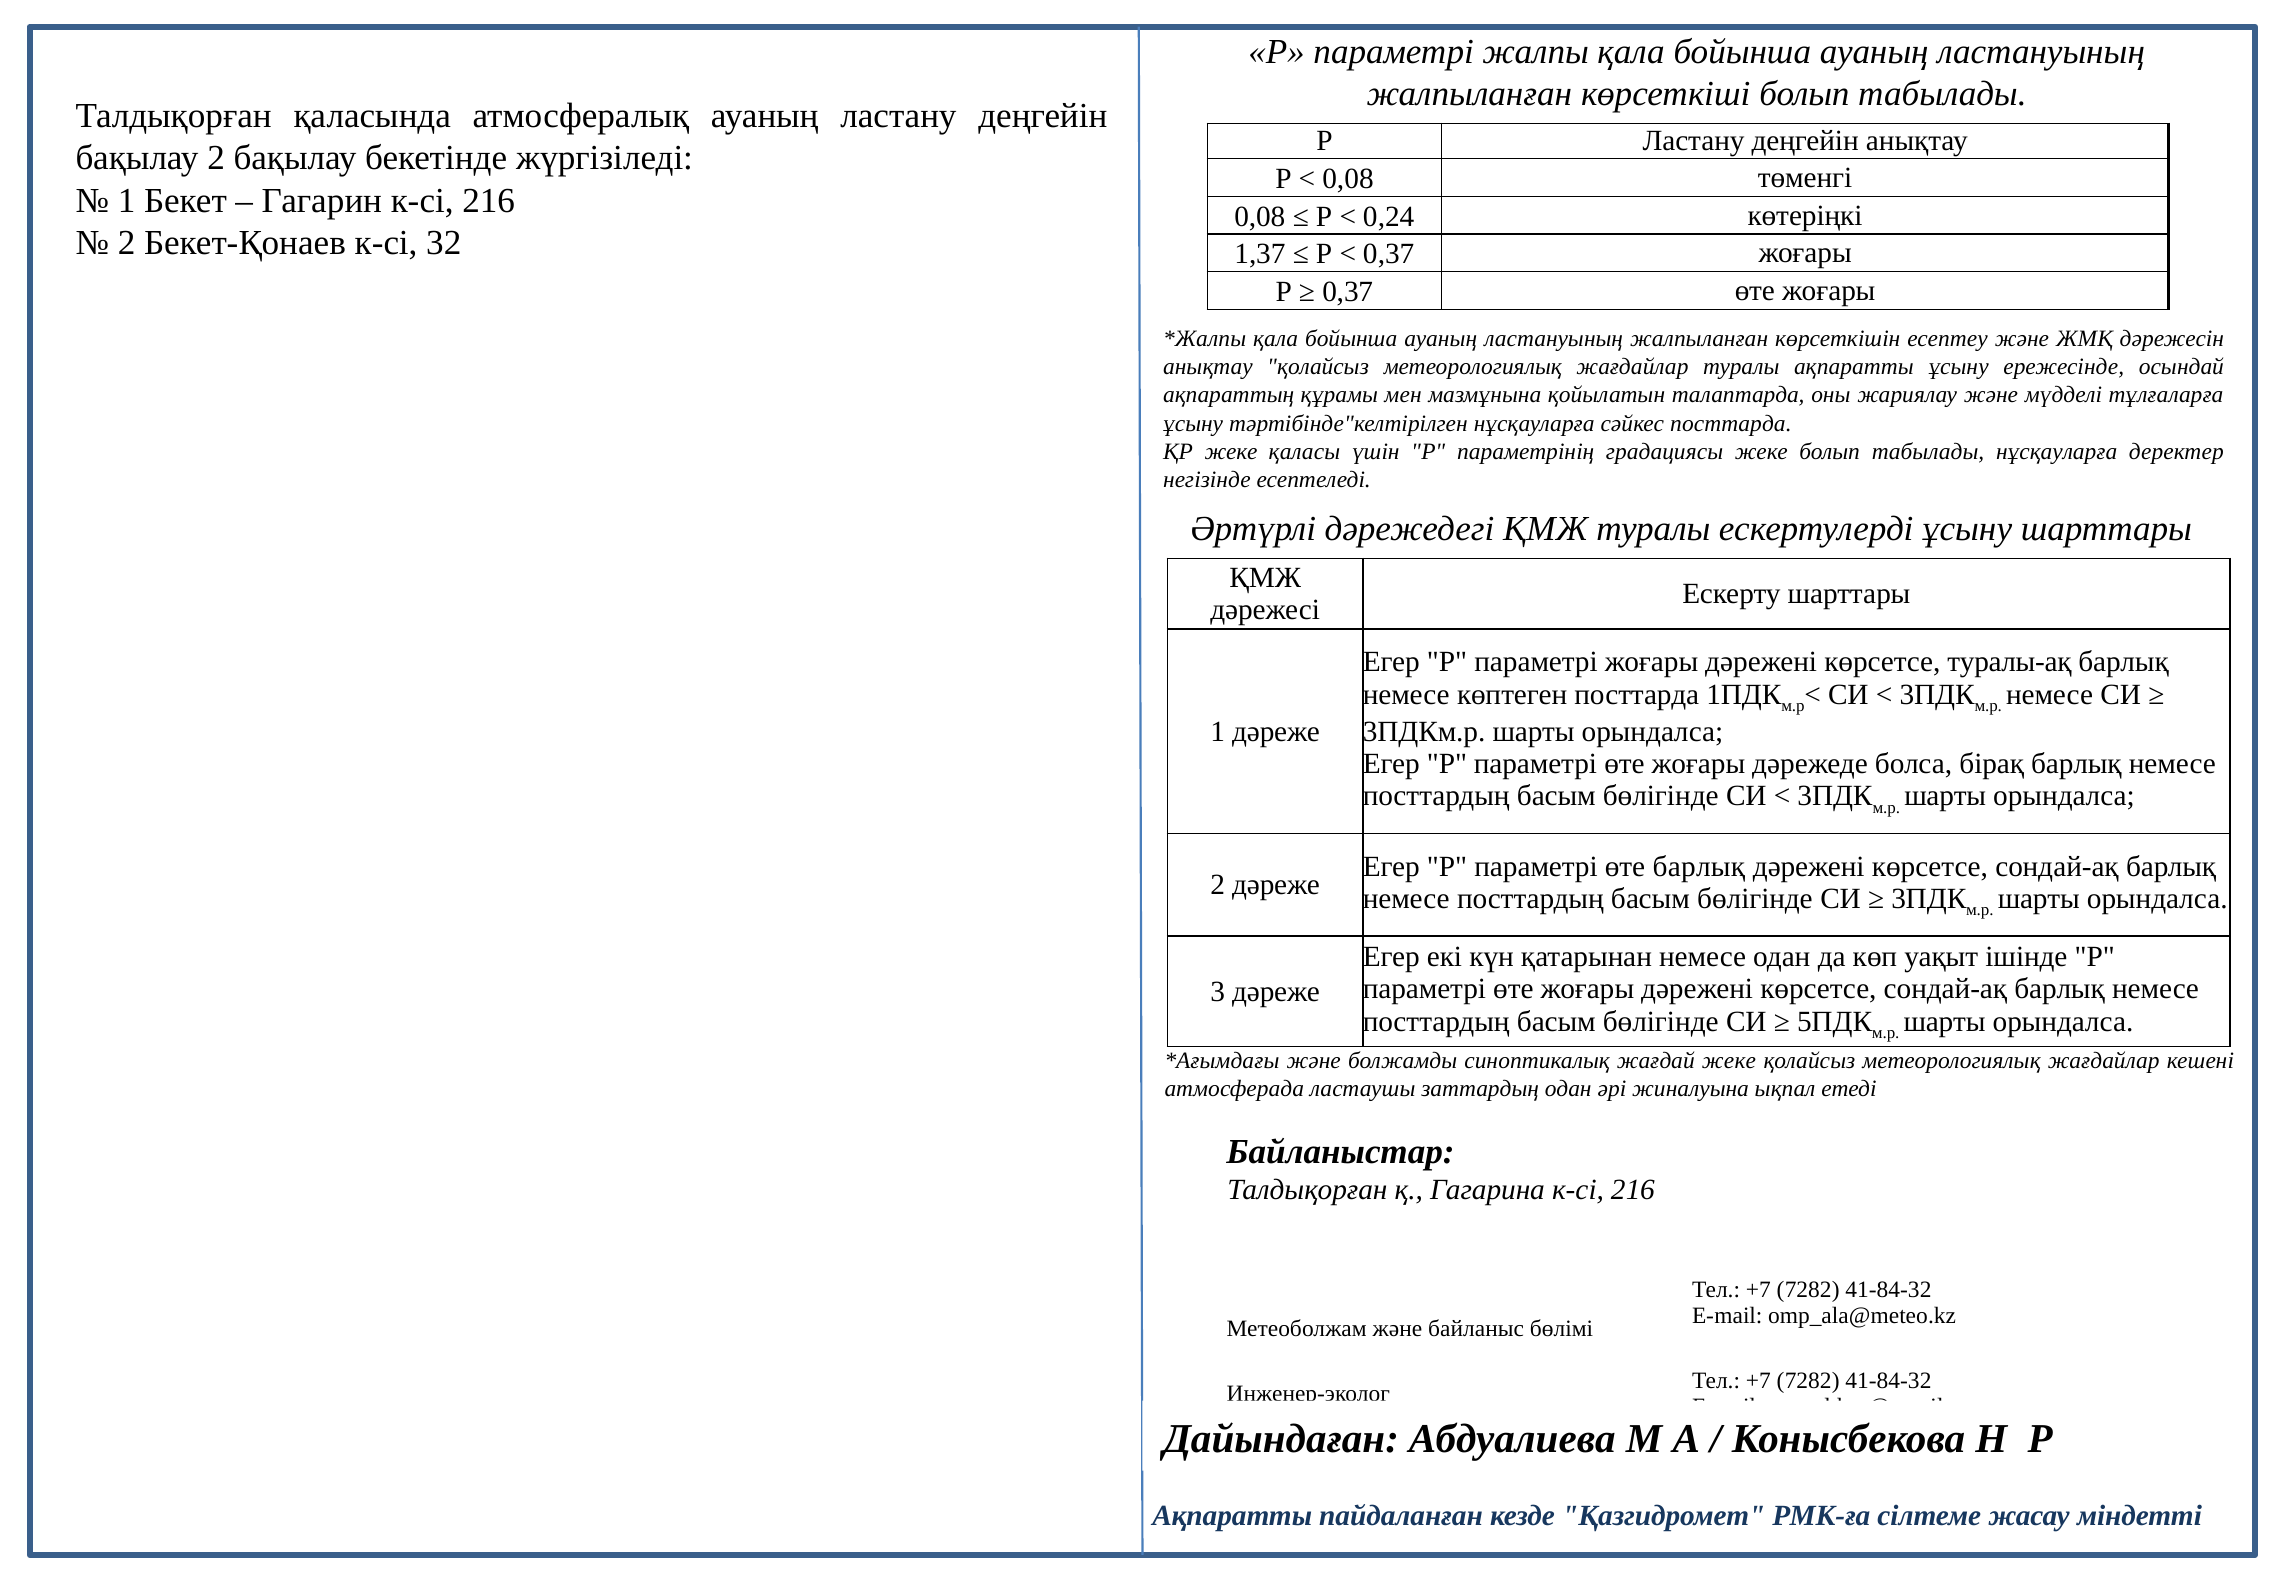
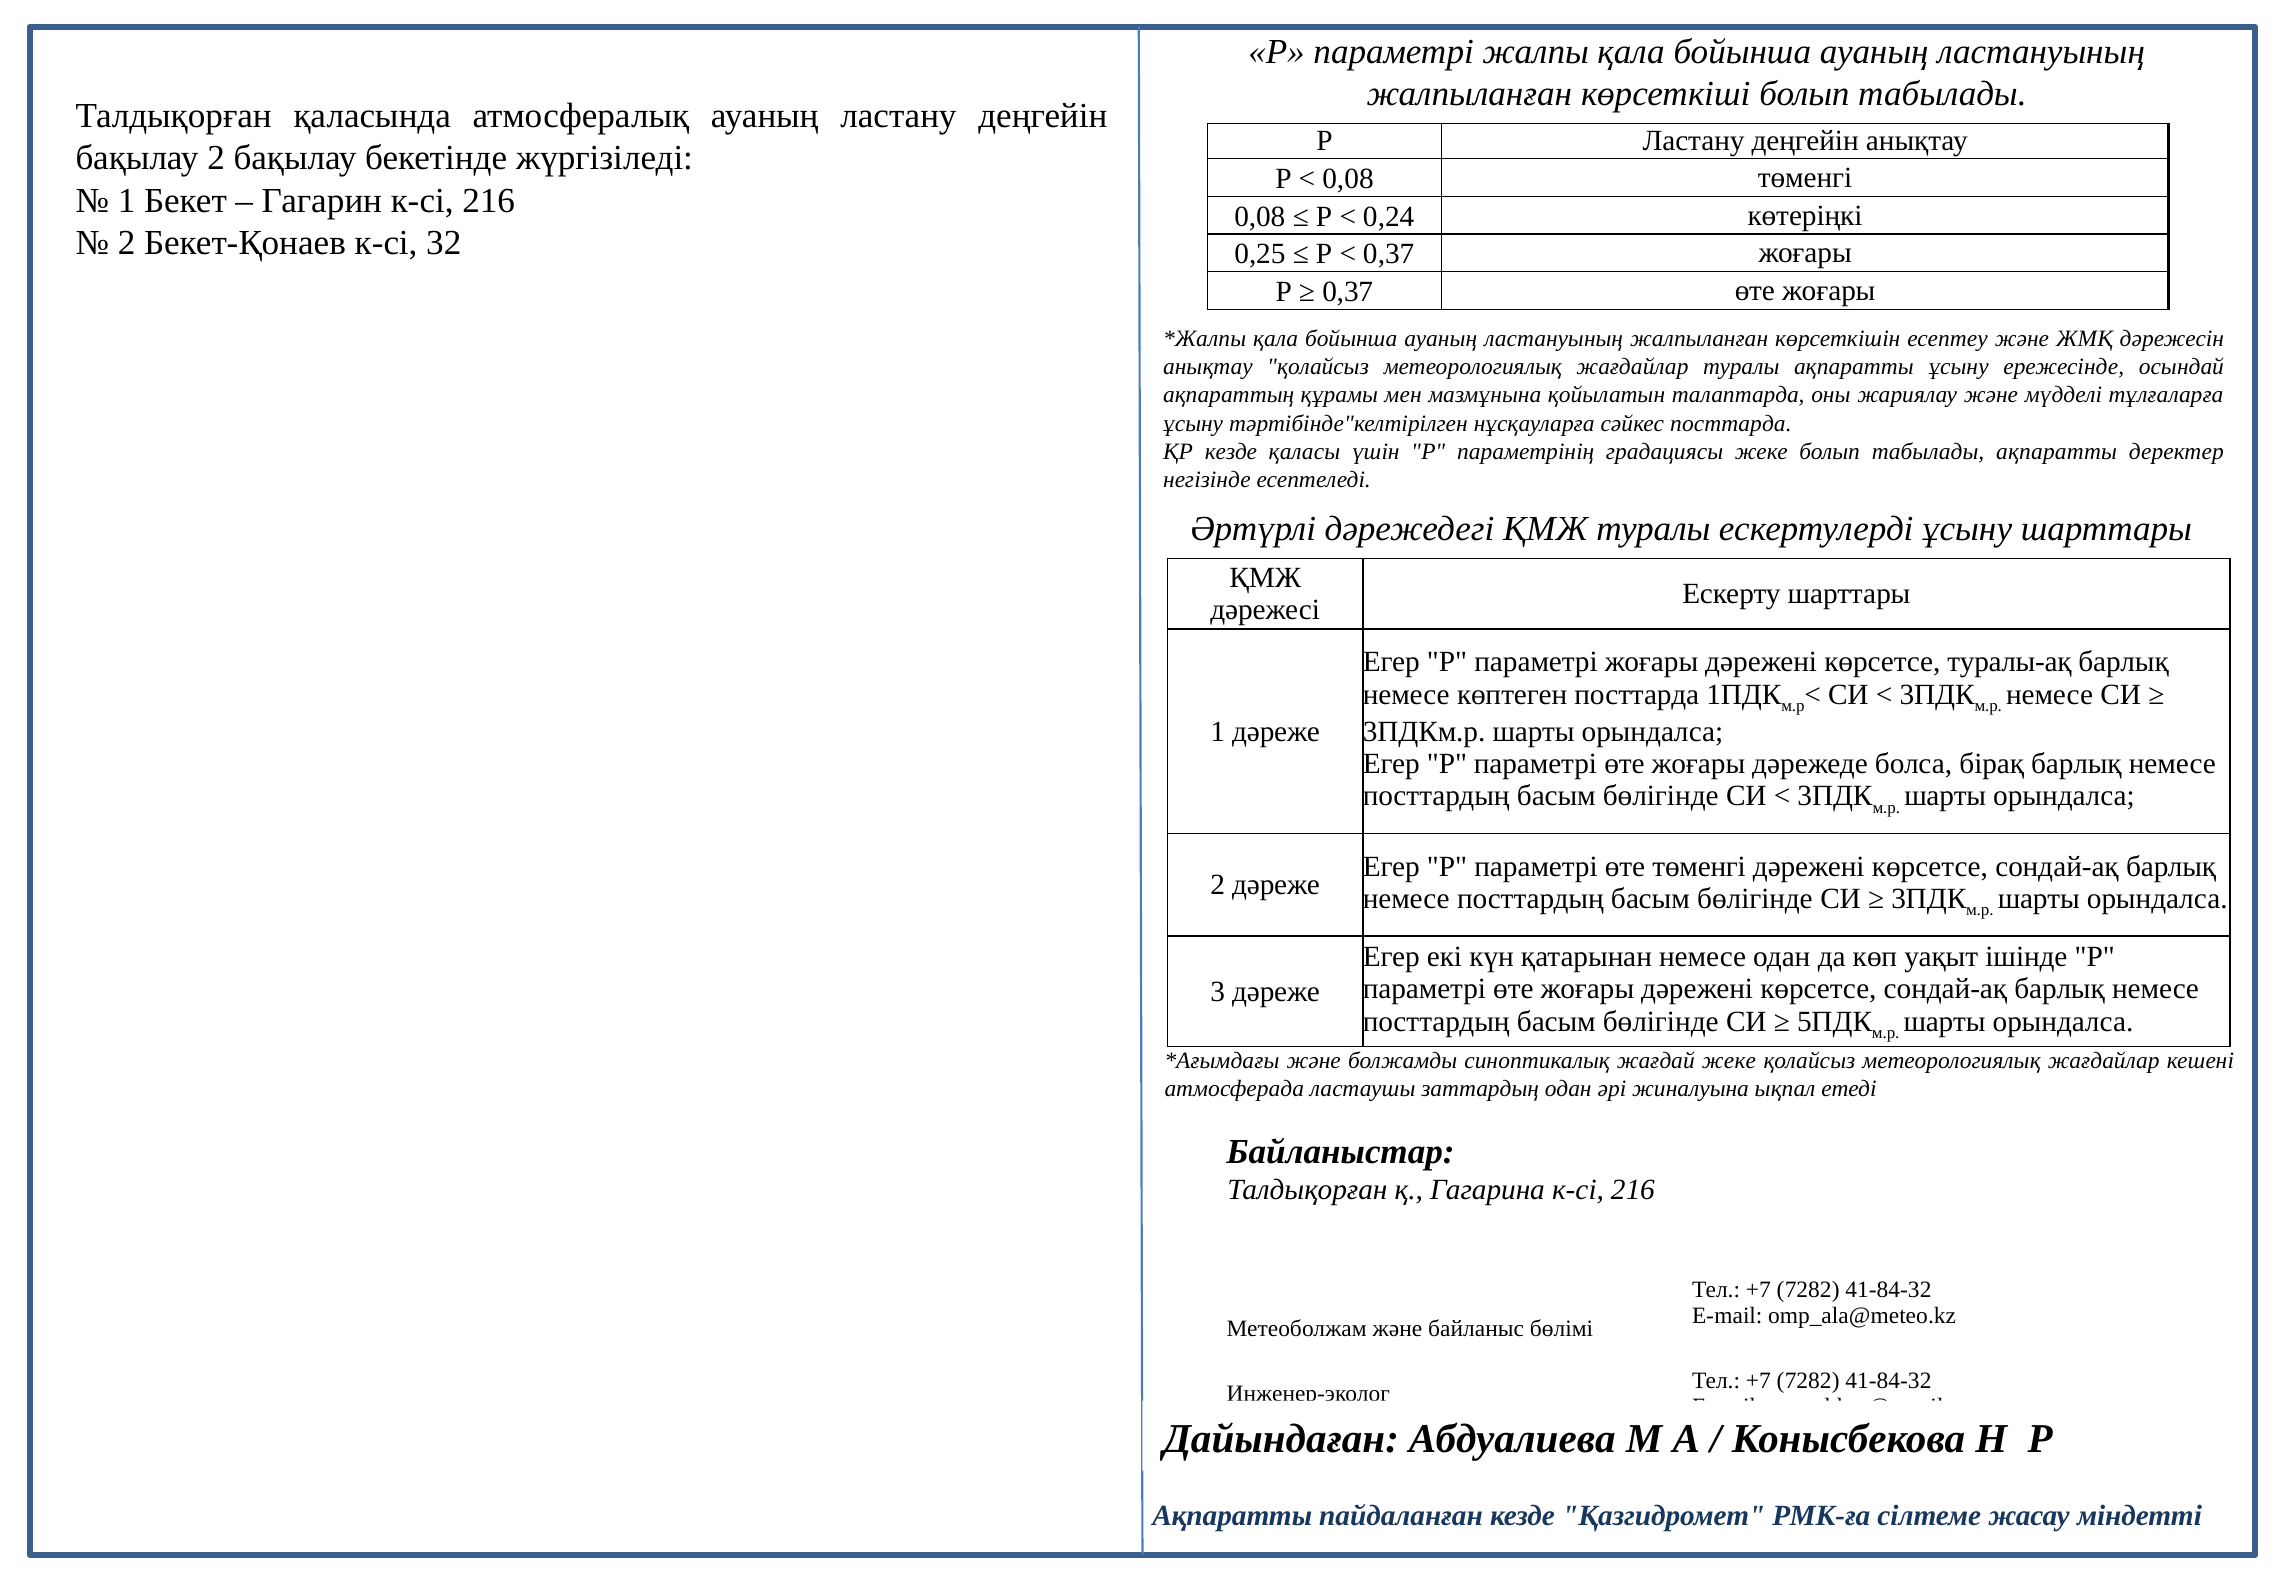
1,37: 1,37 -> 0,25
ҚР жеке: жеке -> кезде
табылады нұсқауларға: нұсқауларға -> ақпаратты
өте барлық: барлық -> төменгі
